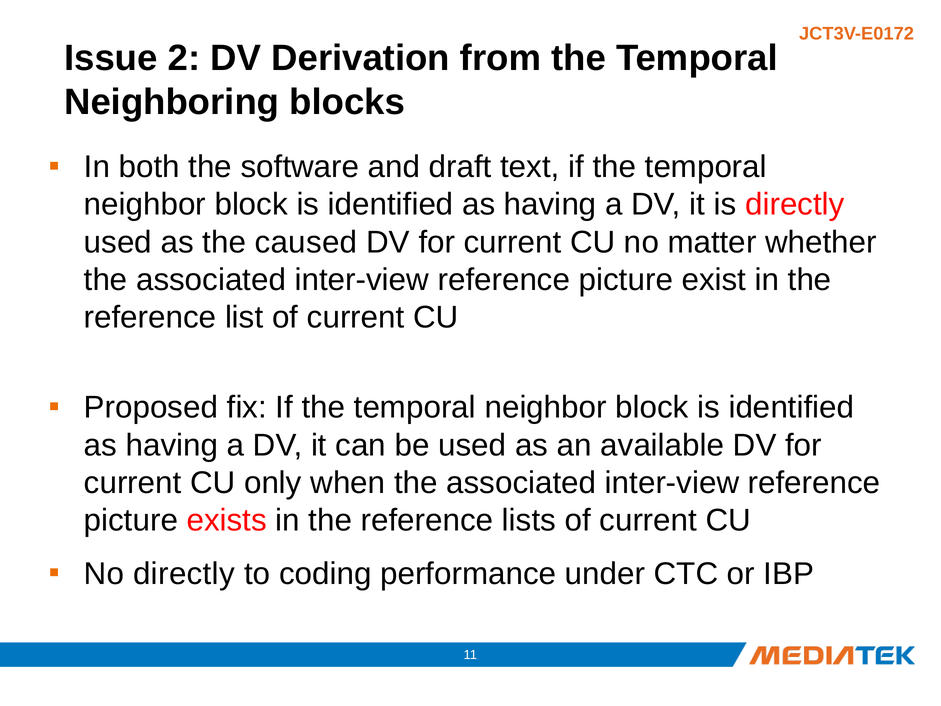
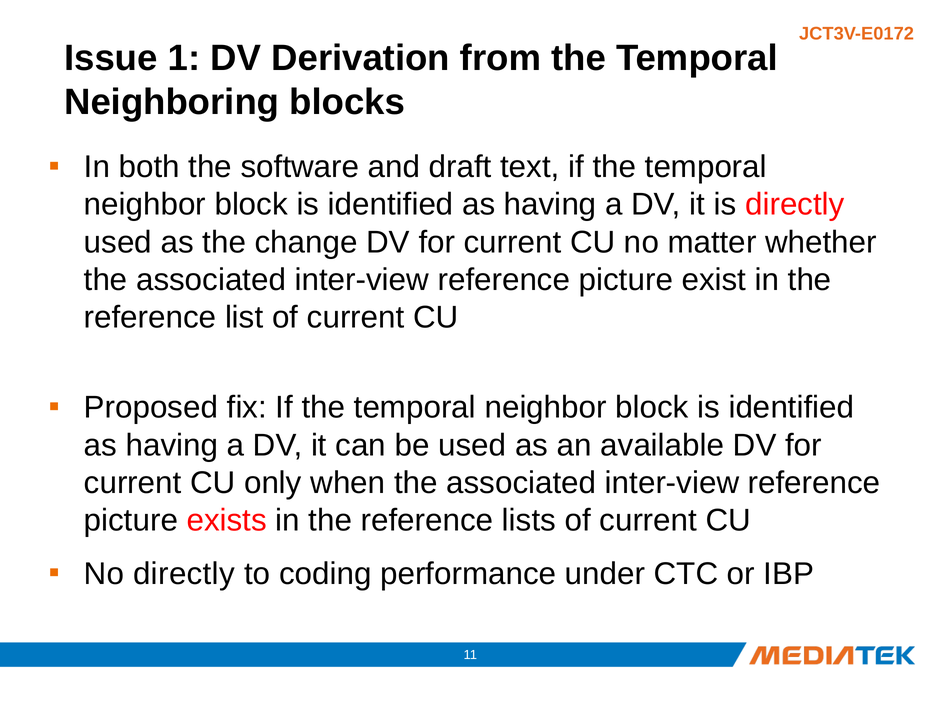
2: 2 -> 1
caused: caused -> change
